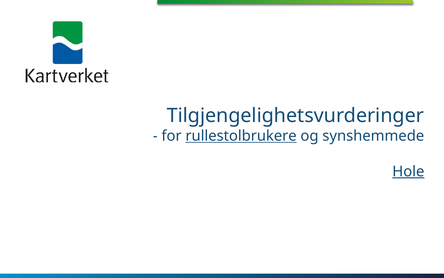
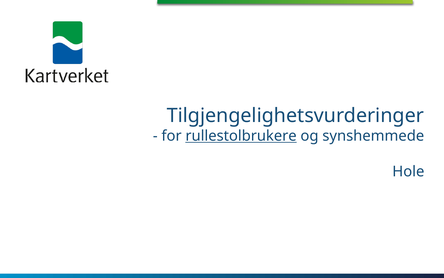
Hole underline: present -> none
